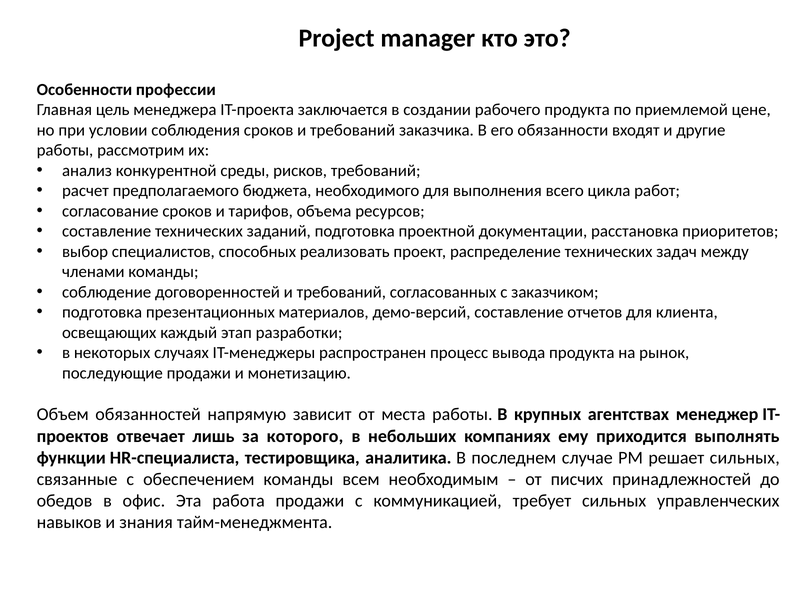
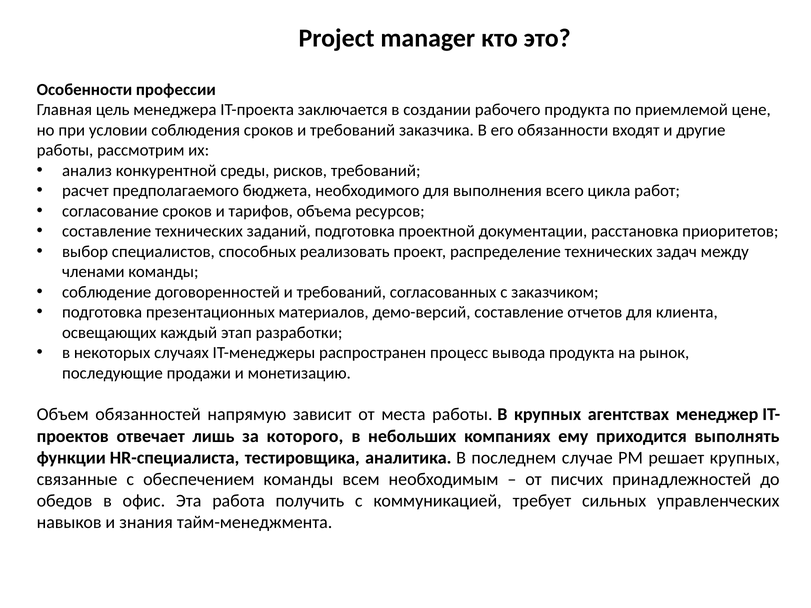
решает сильных: сильных -> крупных
работа продажи: продажи -> получить
